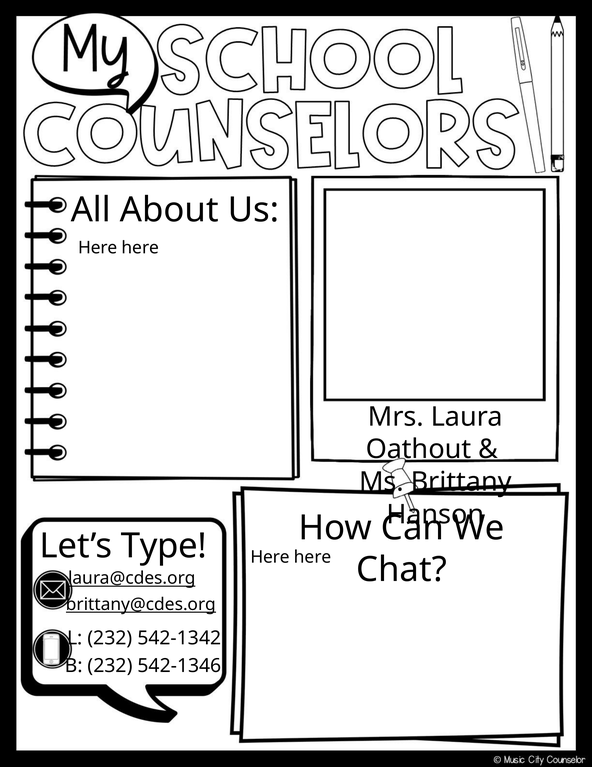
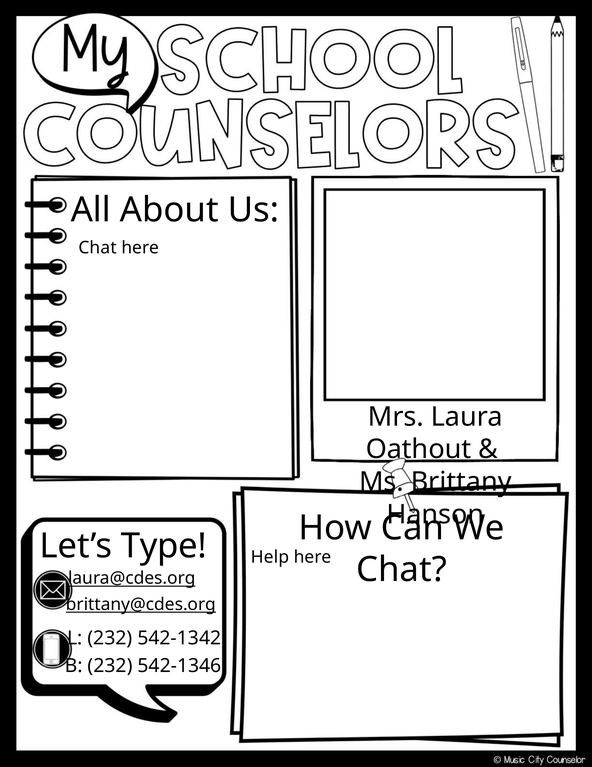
Here at (98, 247): Here -> Chat
Here at (270, 557): Here -> Help
